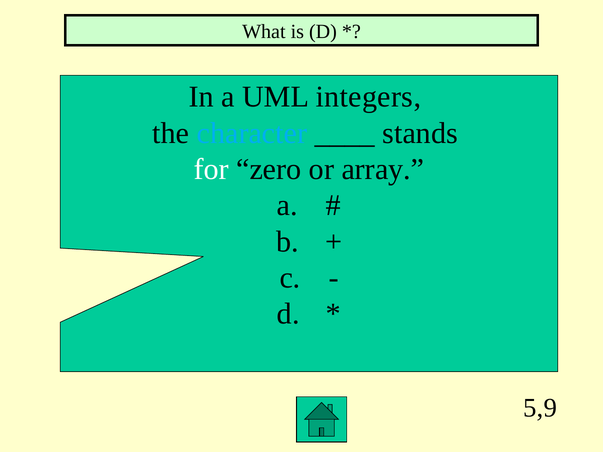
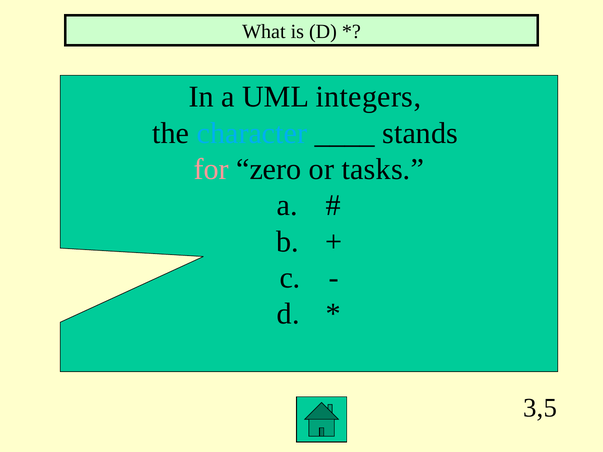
for colour: white -> pink
array: array -> tasks
5,9: 5,9 -> 3,5
